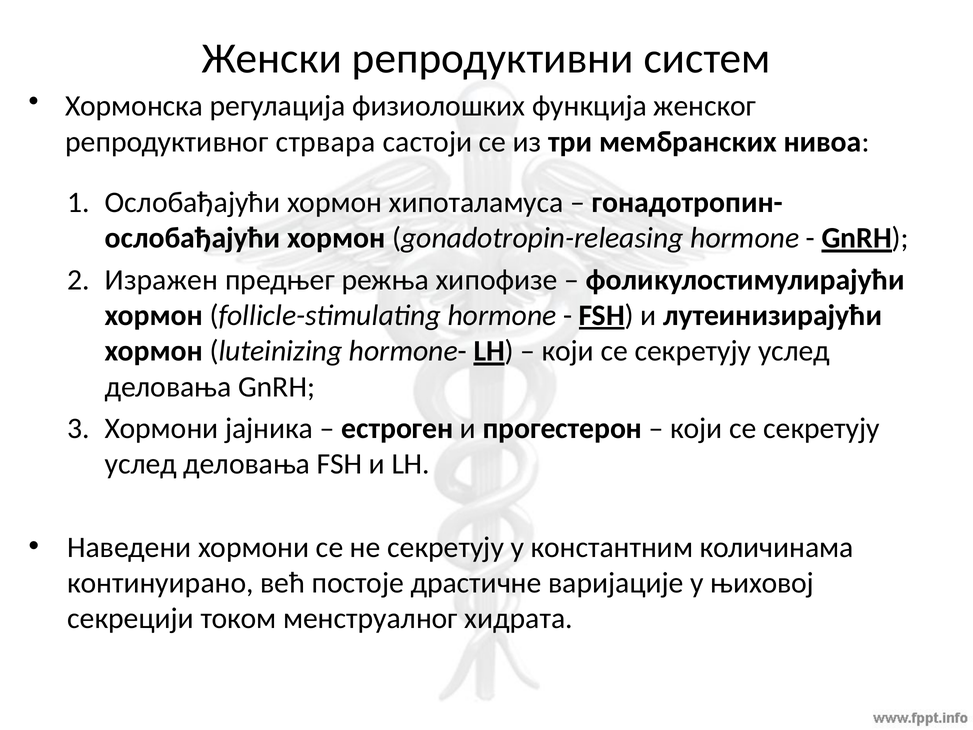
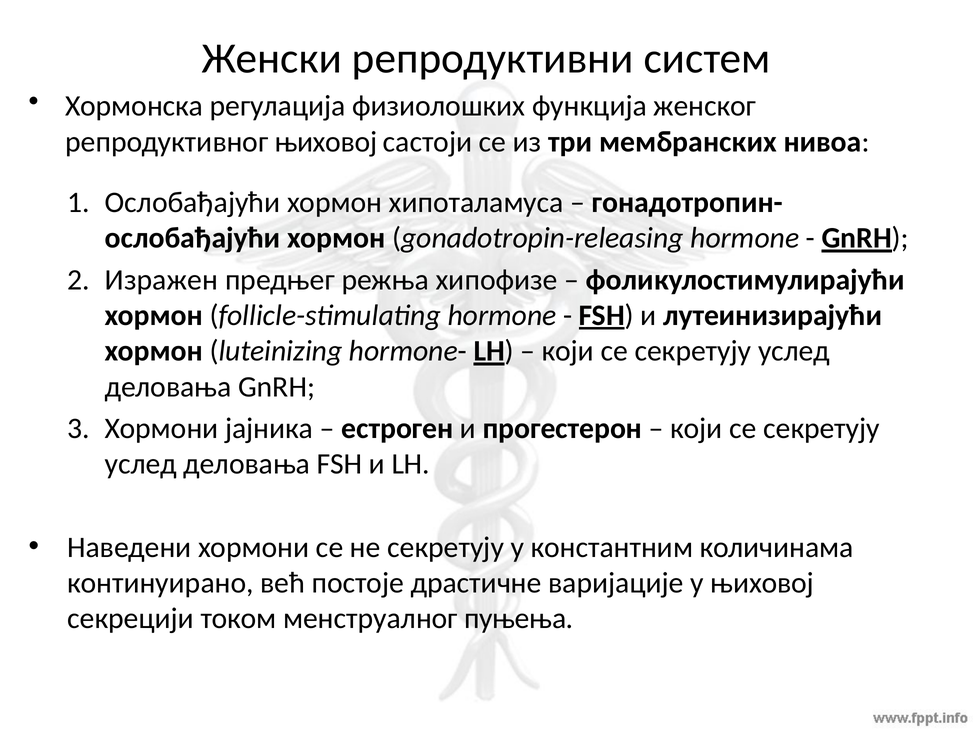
репродуктивног стрвара: стрвара -> њиховој
хидрата: хидрата -> пуњења
